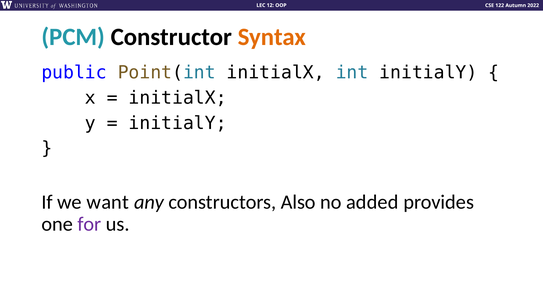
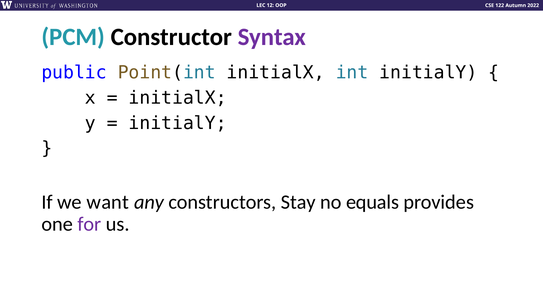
Syntax colour: orange -> purple
Also: Also -> Stay
added: added -> equals
